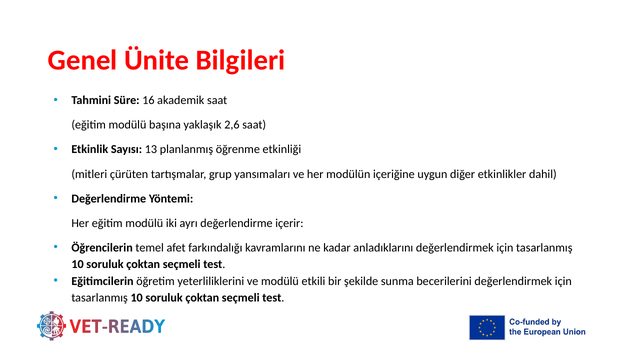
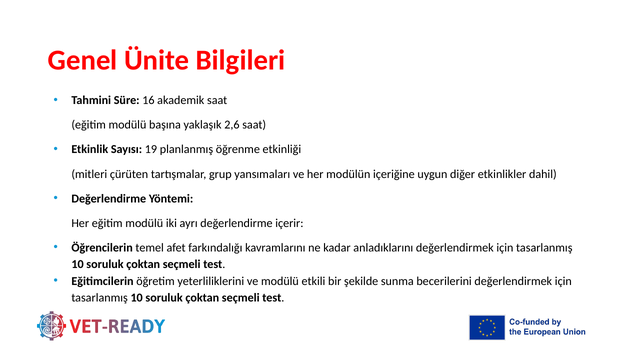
13: 13 -> 19
